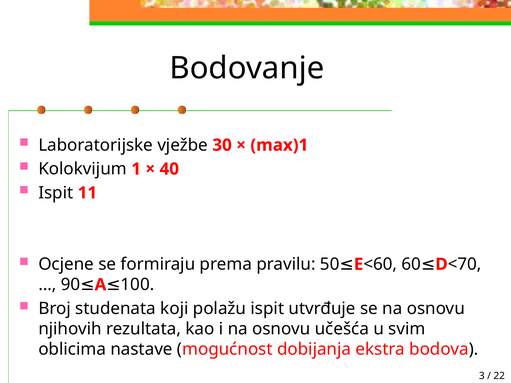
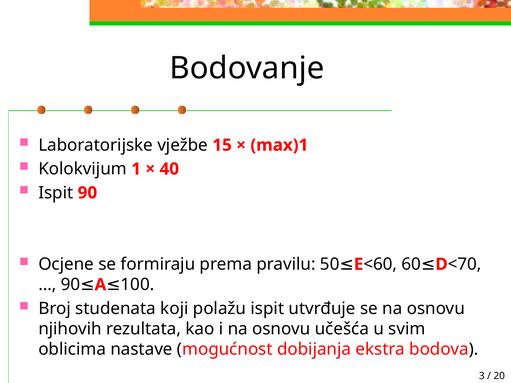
30: 30 -> 15
Ispit 11: 11 -> 90
22: 22 -> 20
